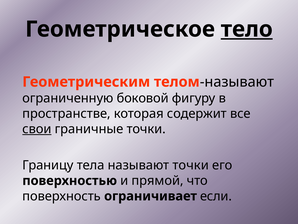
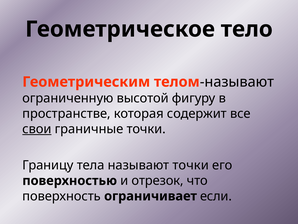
тело underline: present -> none
боковой: боковой -> высотой
прямой: прямой -> отрезок
